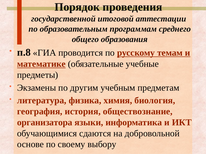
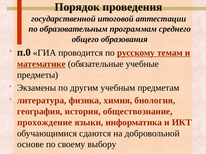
п.8: п.8 -> п.0
организатора: организатора -> прохождение
